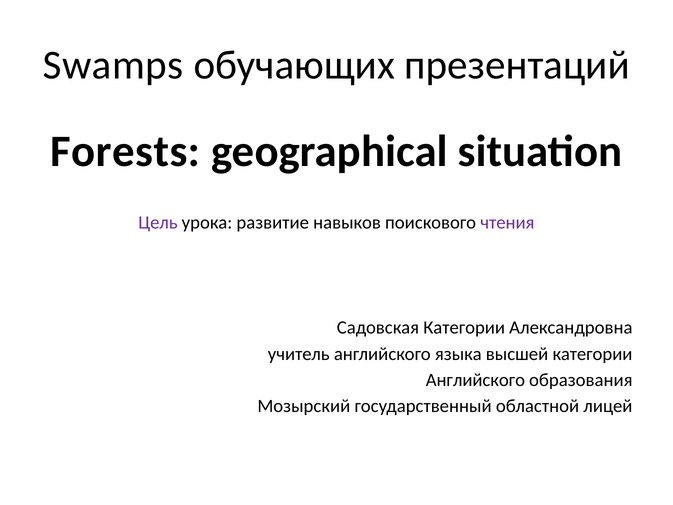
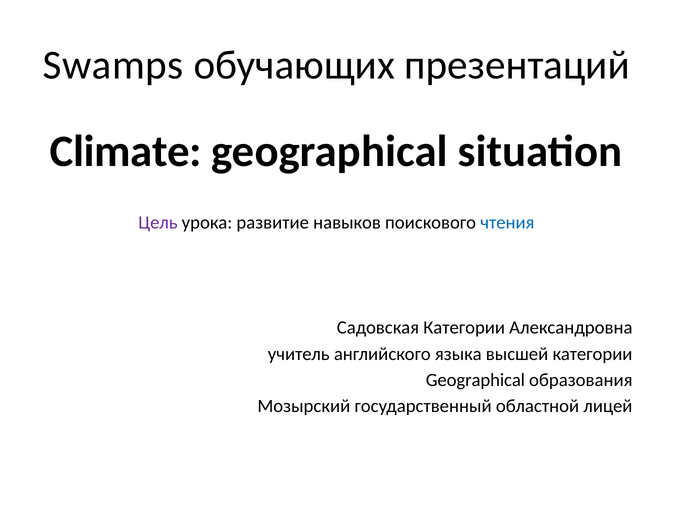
Forests: Forests -> Climate
чтения colour: purple -> blue
Английского at (475, 380): Английского -> Geographical
